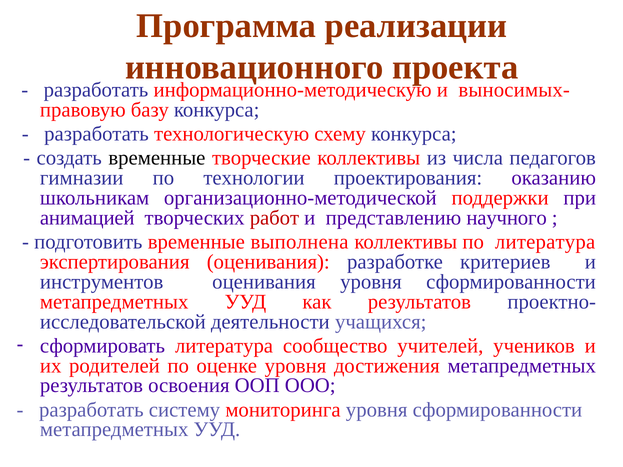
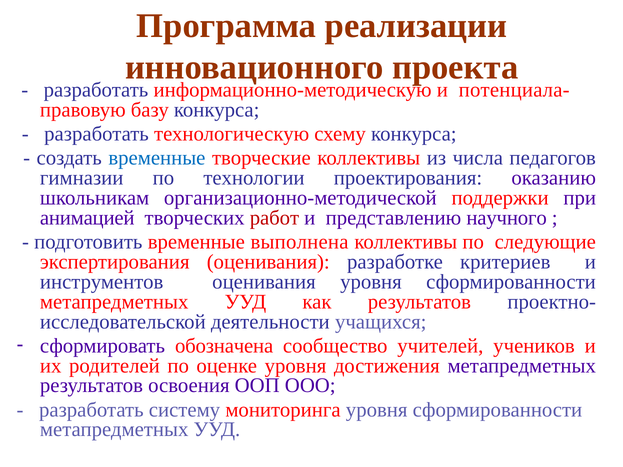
выносимых-: выносимых- -> потенциала-
временные at (157, 158) colour: black -> blue
по литература: литература -> следующие
сформировать литература: литература -> обозначена
